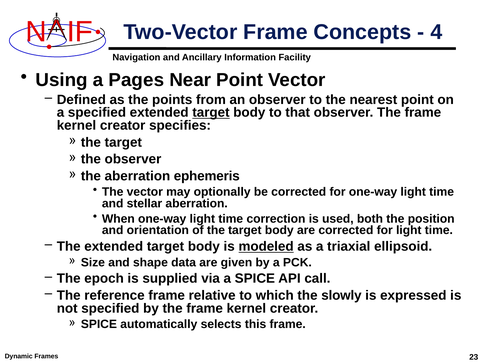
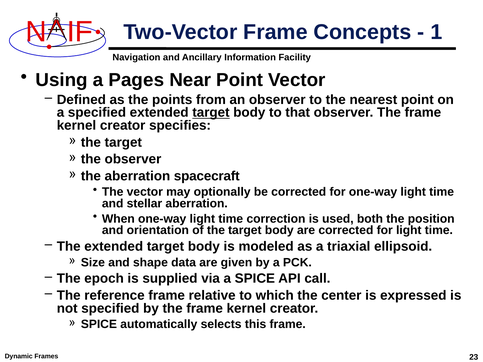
4: 4 -> 1
ephemeris: ephemeris -> spacecraft
modeled underline: present -> none
slowly: slowly -> center
